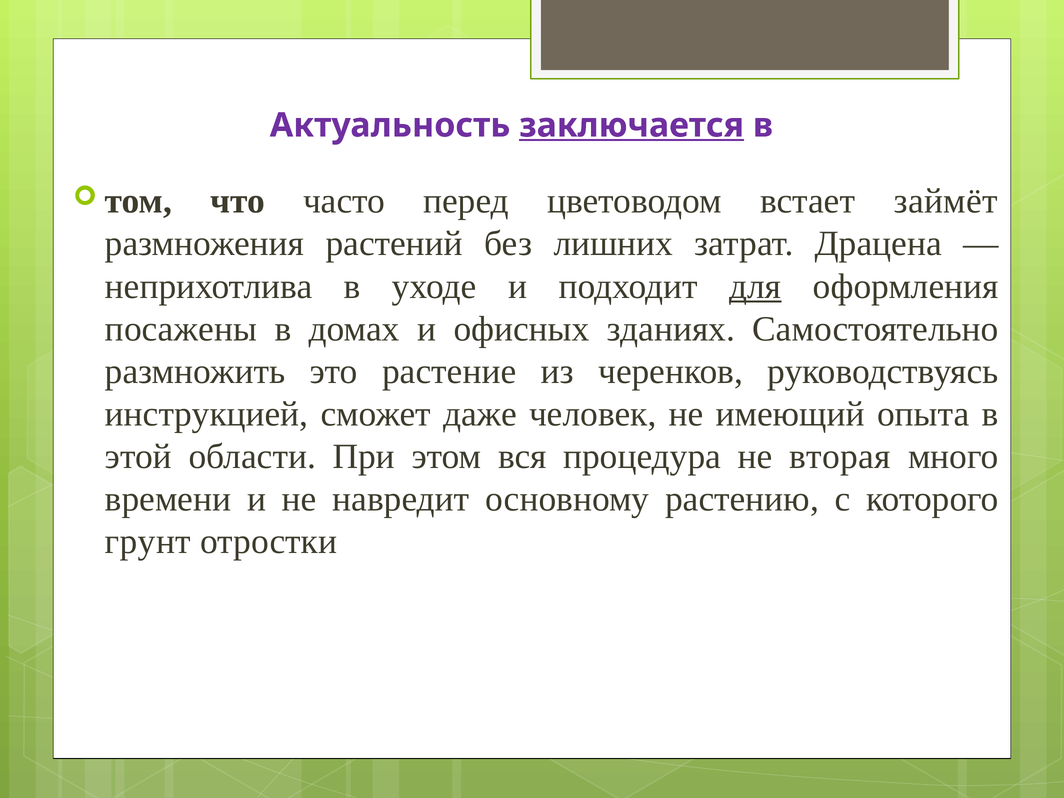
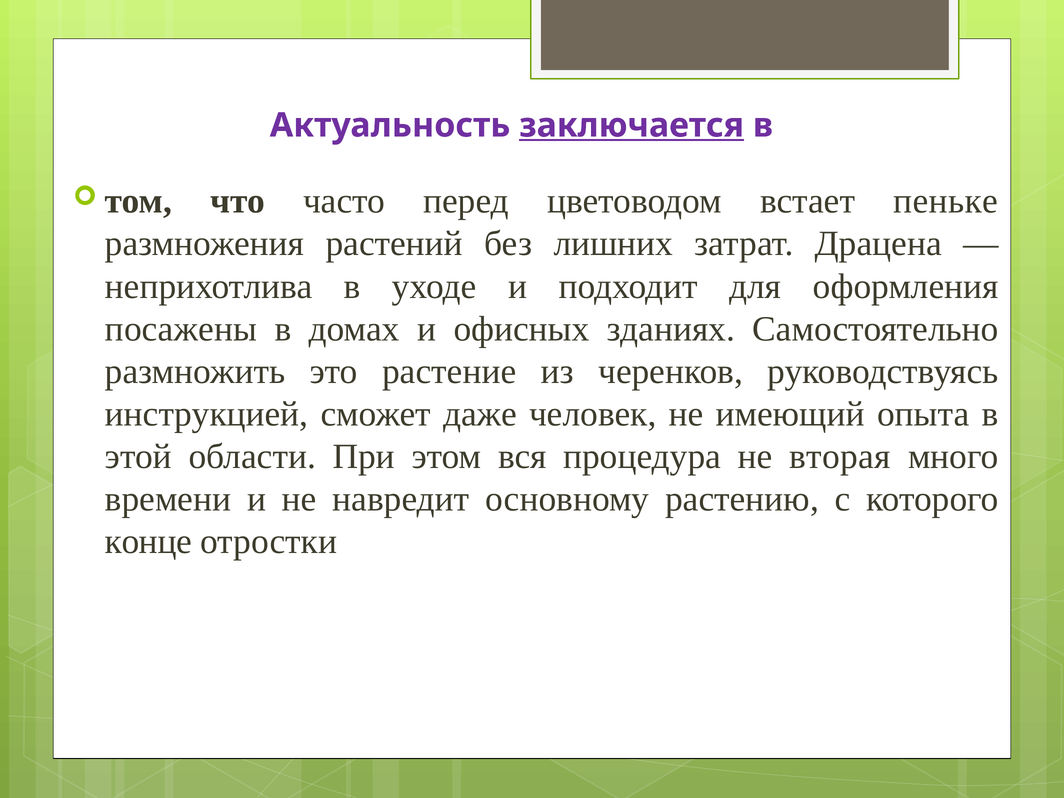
займёт: займёт -> пеньке
для underline: present -> none
грунт: грунт -> конце
